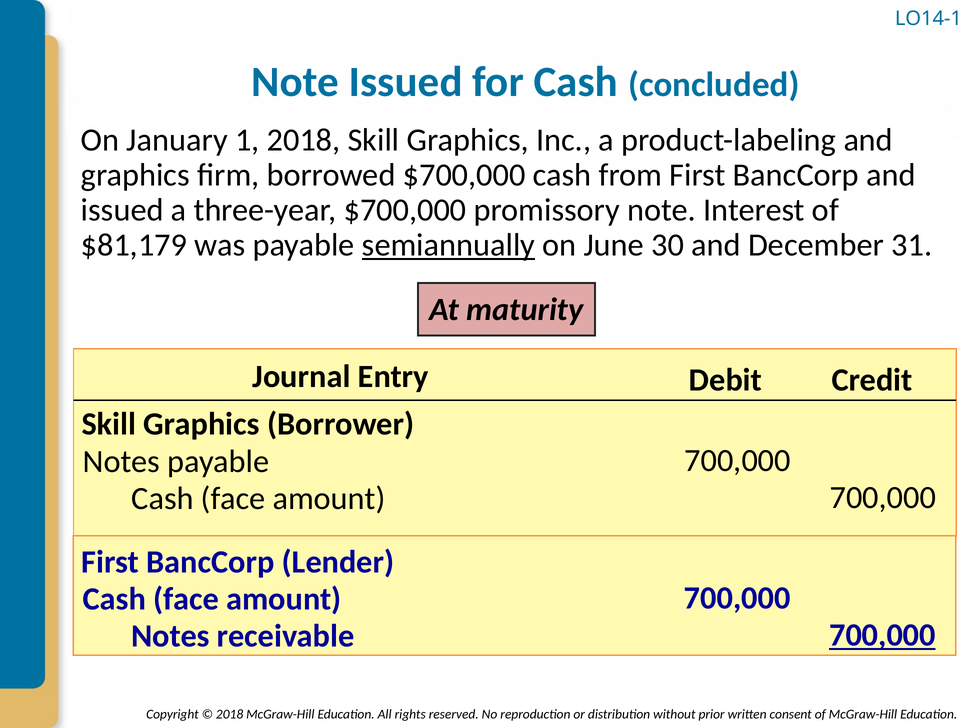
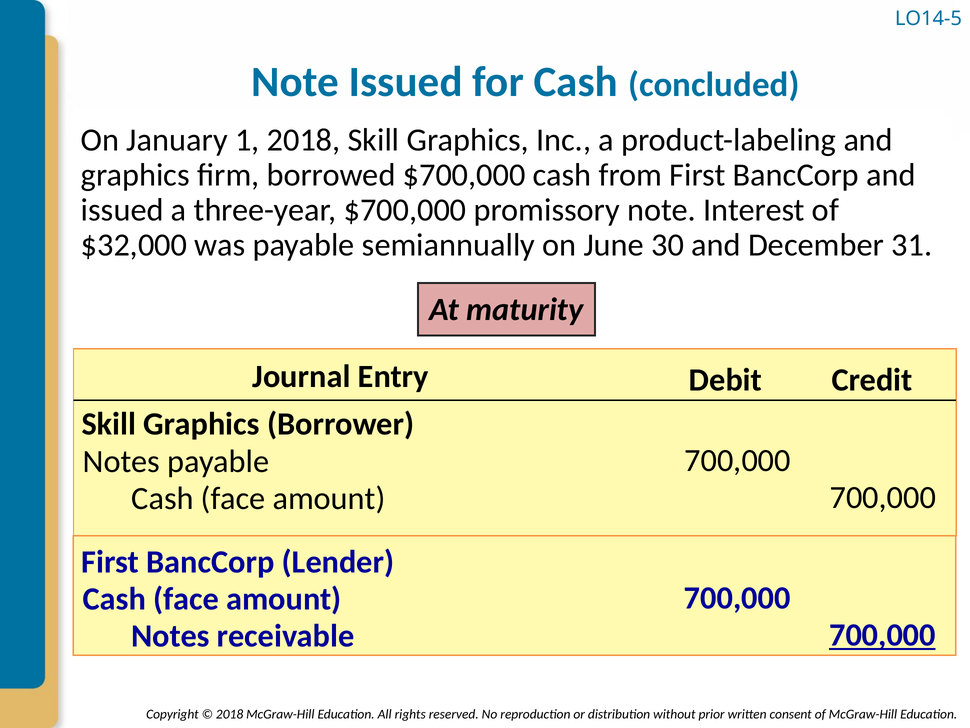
LO14-1: LO14-1 -> LO14-5
$81,179: $81,179 -> $32,000
semiannually underline: present -> none
